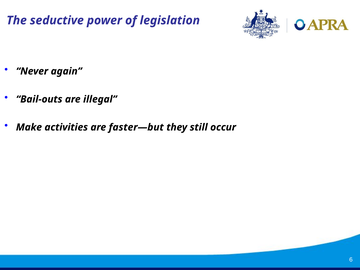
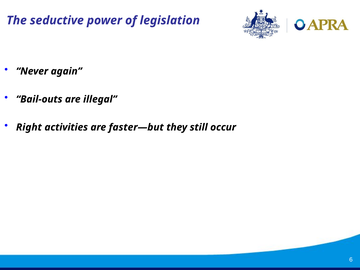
Make: Make -> Right
